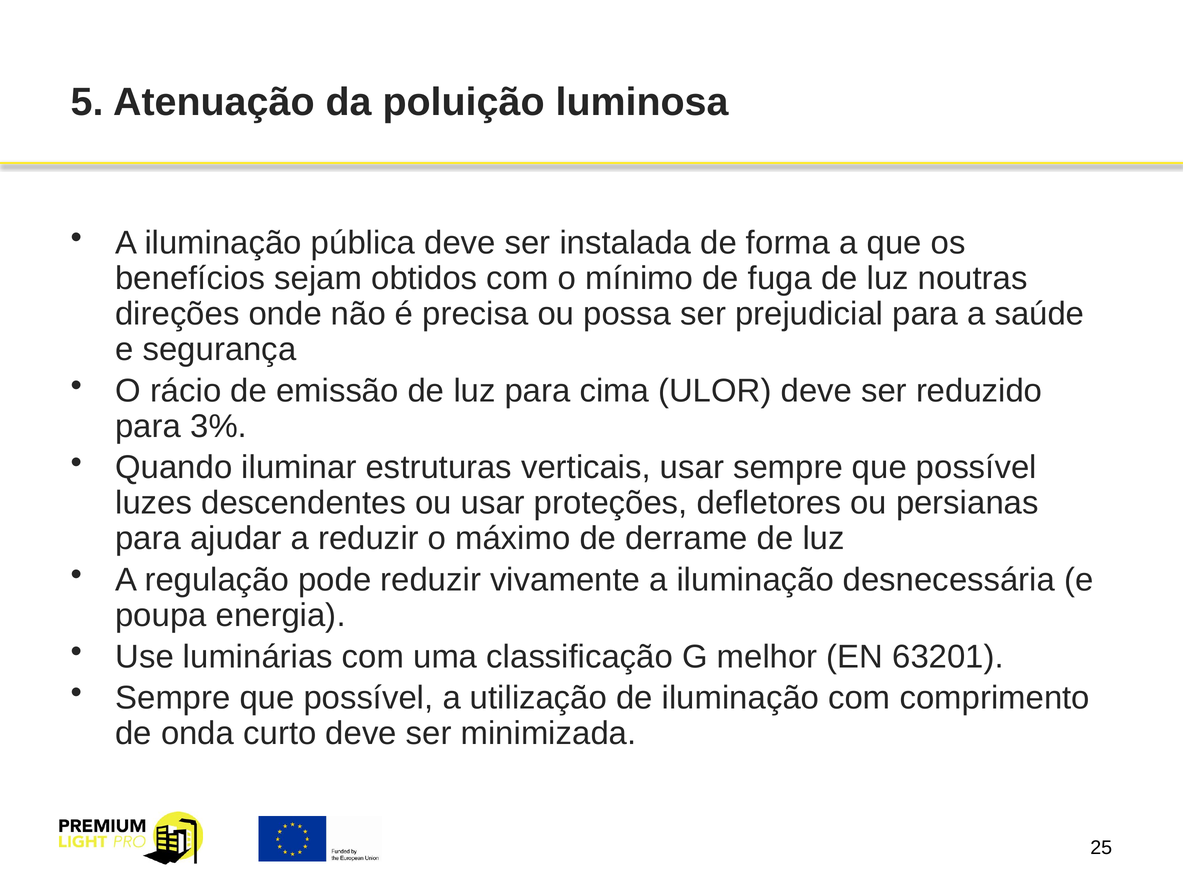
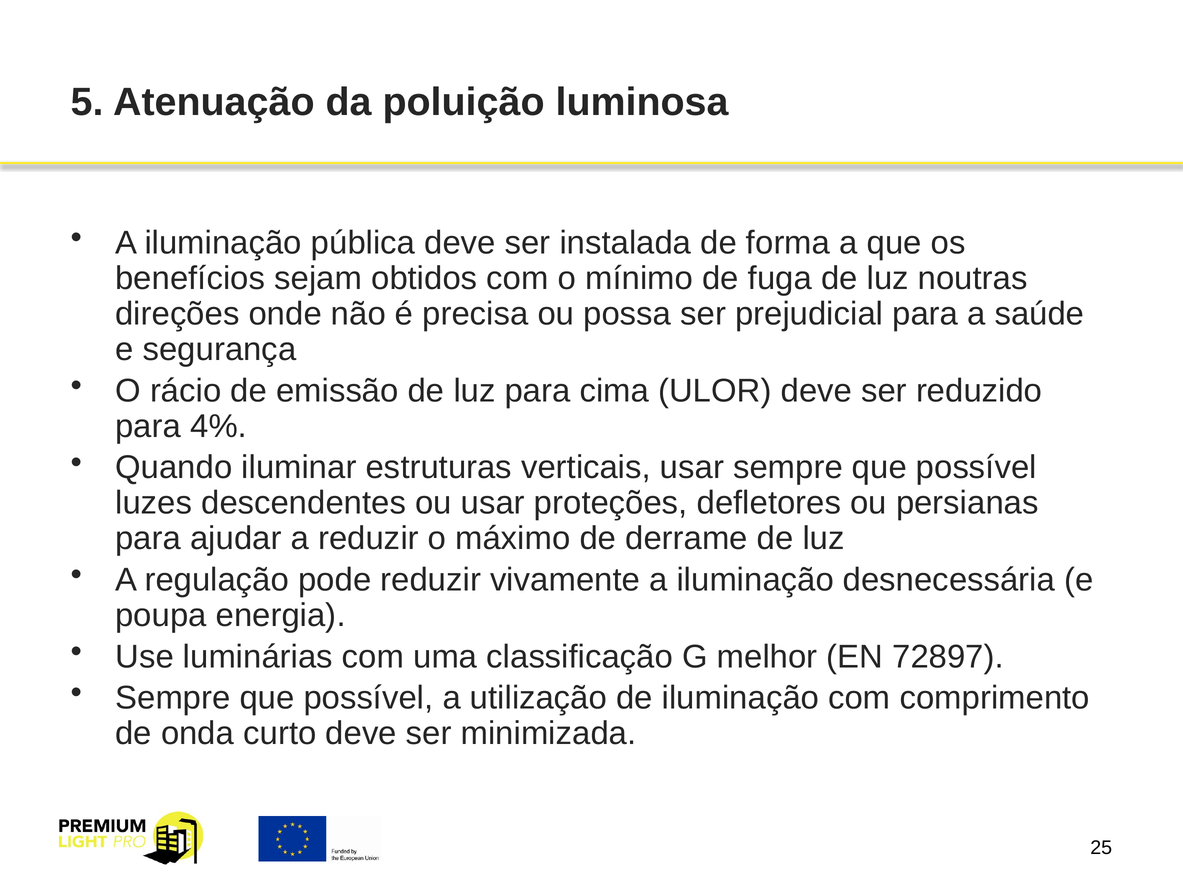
3%: 3% -> 4%
63201: 63201 -> 72897
